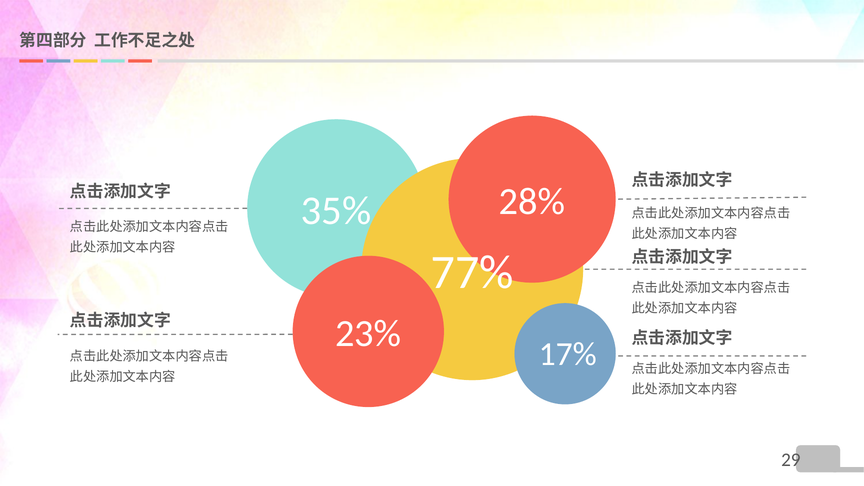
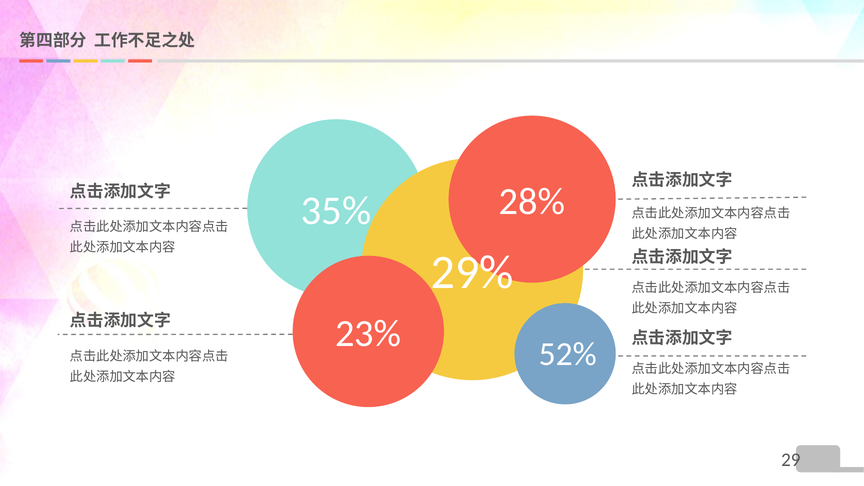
77%: 77% -> 29%
17%: 17% -> 52%
